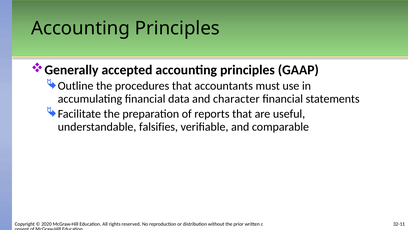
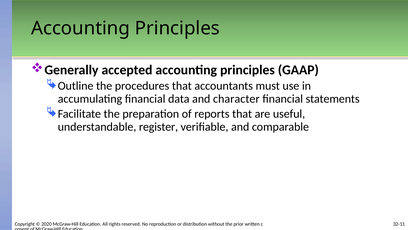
falsifies: falsifies -> register
